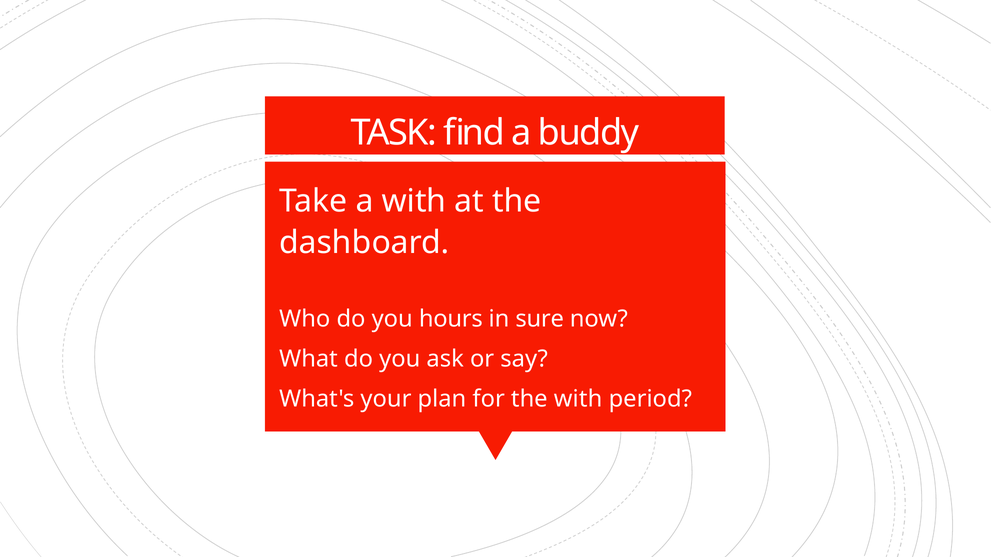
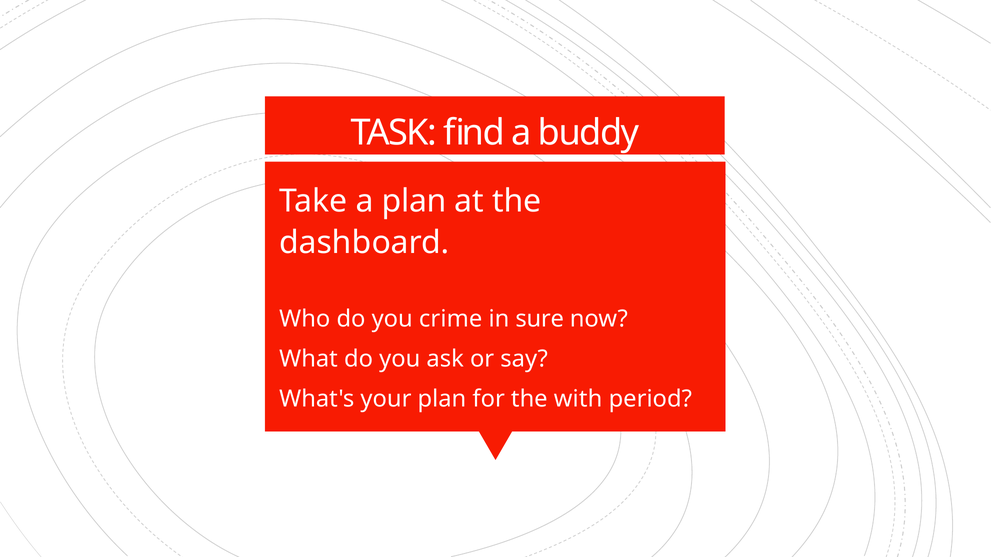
a with: with -> plan
hours: hours -> crime
